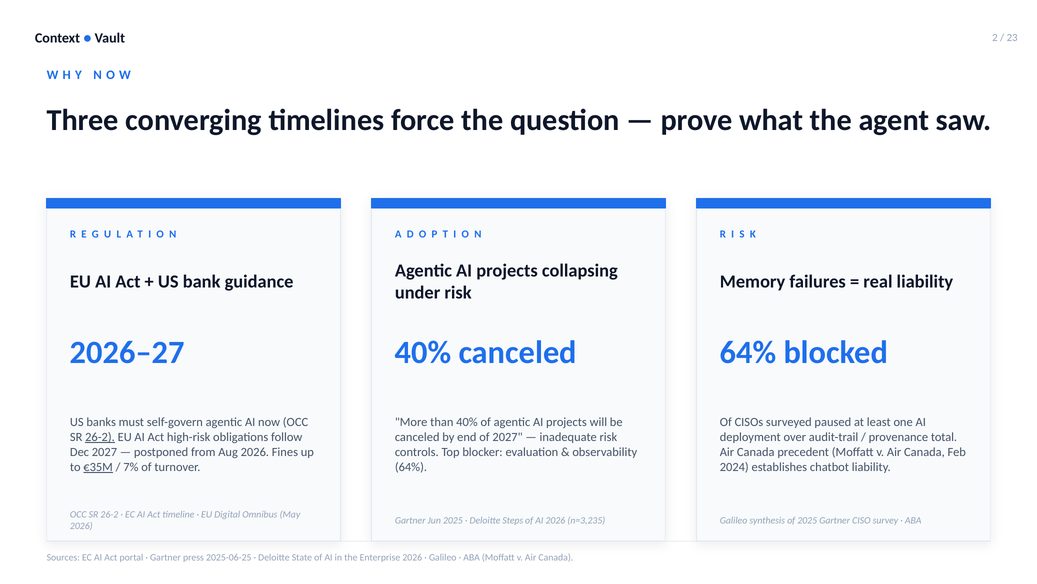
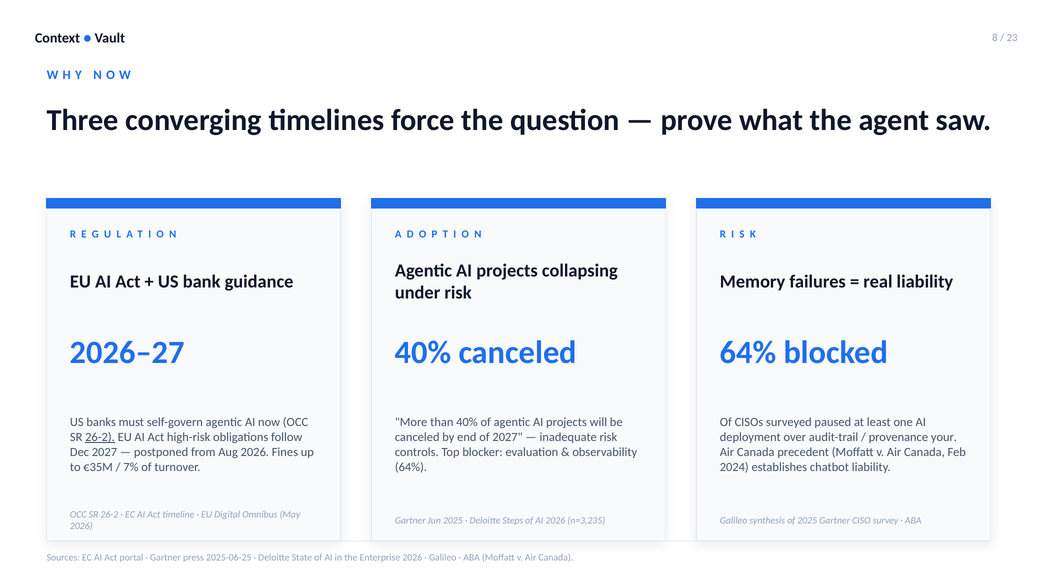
2: 2 -> 8
total: total -> your
€35M underline: present -> none
